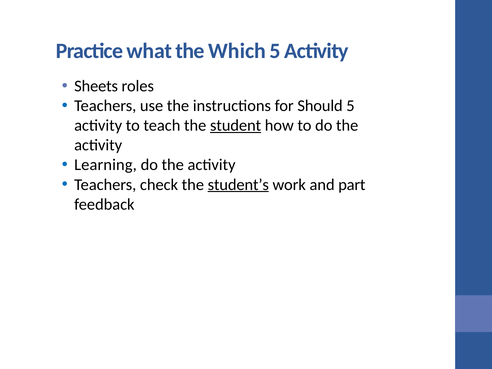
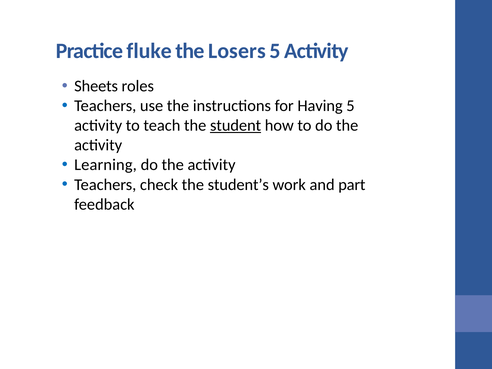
what: what -> fluke
Which: Which -> Losers
Should: Should -> Having
student’s underline: present -> none
